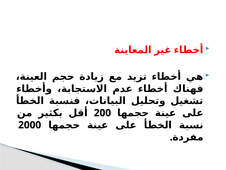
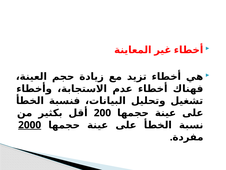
2000 underline: none -> present
